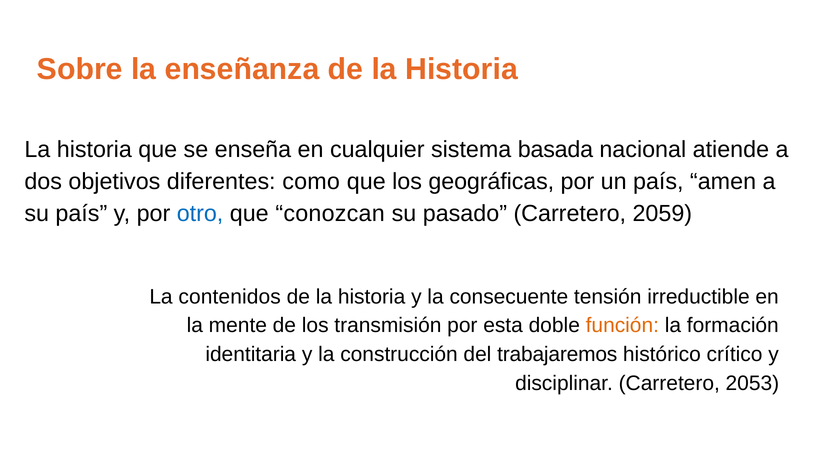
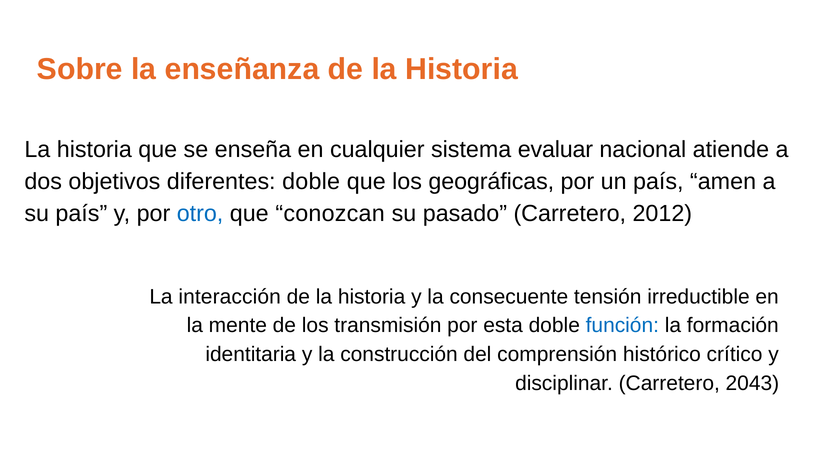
basada: basada -> evaluar
diferentes como: como -> doble
2059: 2059 -> 2012
contenidos: contenidos -> interacción
función colour: orange -> blue
trabajaremos: trabajaremos -> comprensión
2053: 2053 -> 2043
